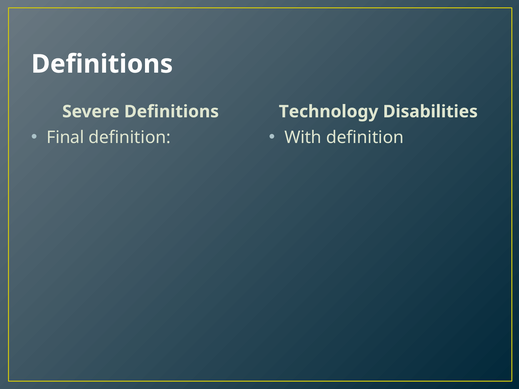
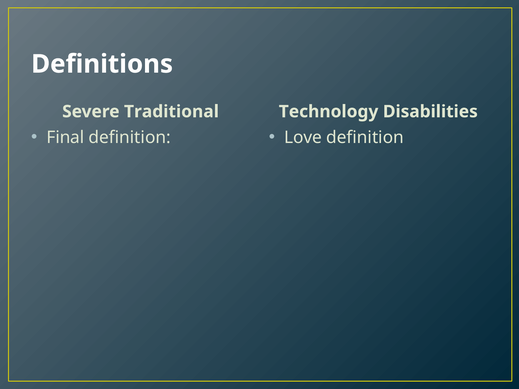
Severe Definitions: Definitions -> Traditional
With: With -> Love
